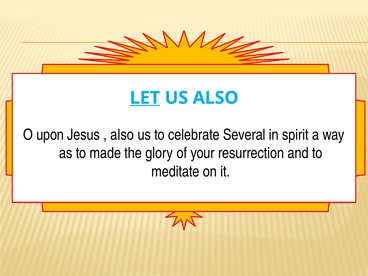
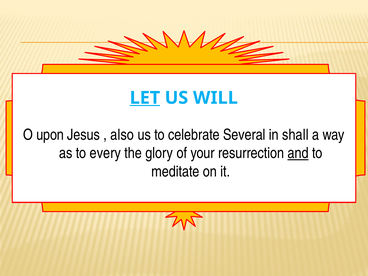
US ALSO: ALSO -> WILL
spirit: spirit -> shall
made: made -> every
and underline: none -> present
